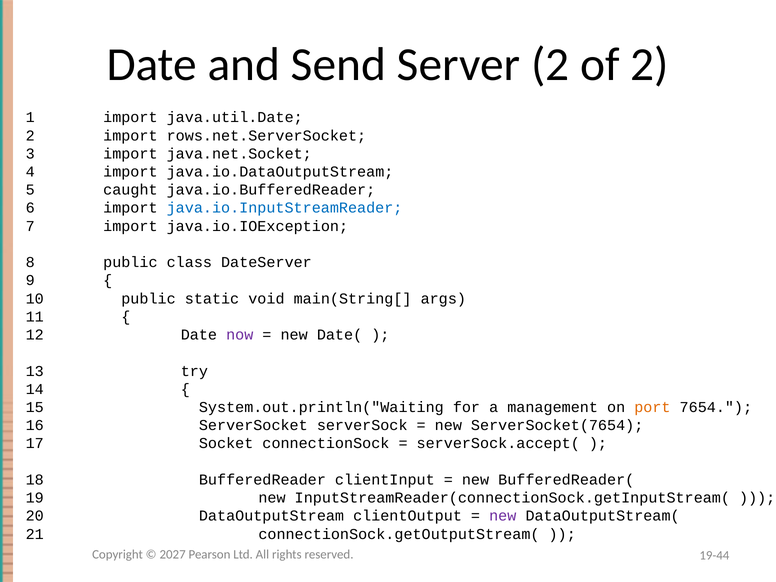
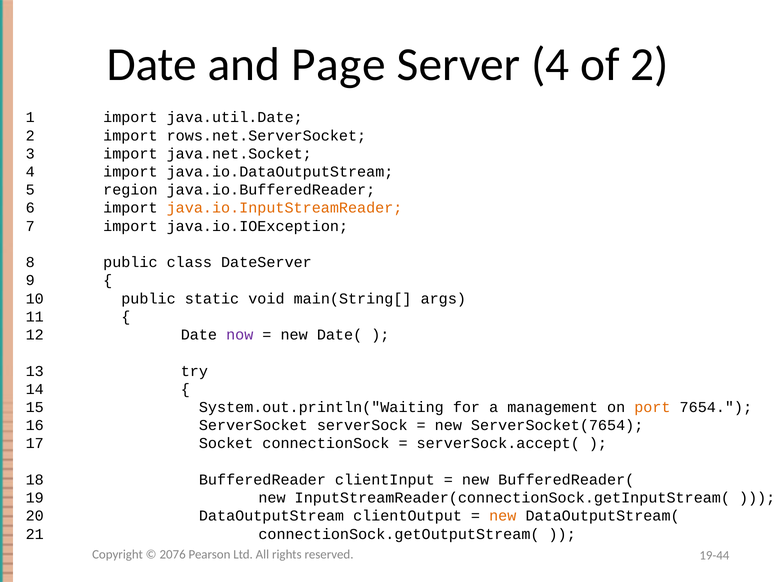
Send: Send -> Page
Server 2: 2 -> 4
caught: caught -> region
java.io.InputStreamReader colour: blue -> orange
new at (503, 516) colour: purple -> orange
2027: 2027 -> 2076
